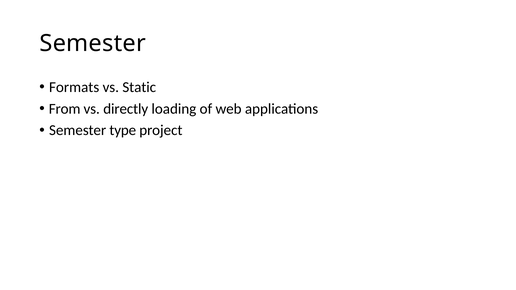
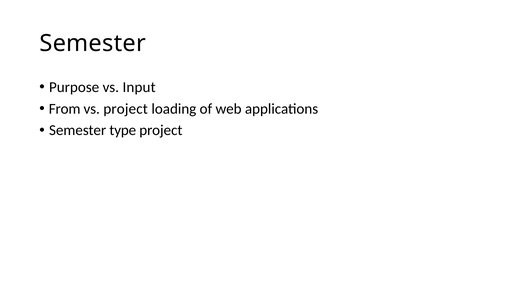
Formats: Formats -> Purpose
Static: Static -> Input
vs directly: directly -> project
